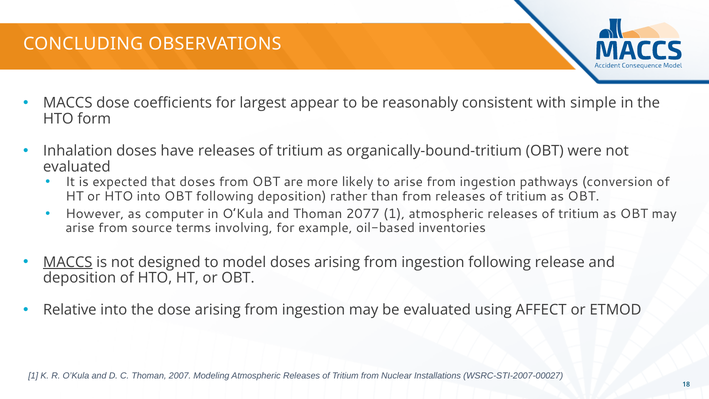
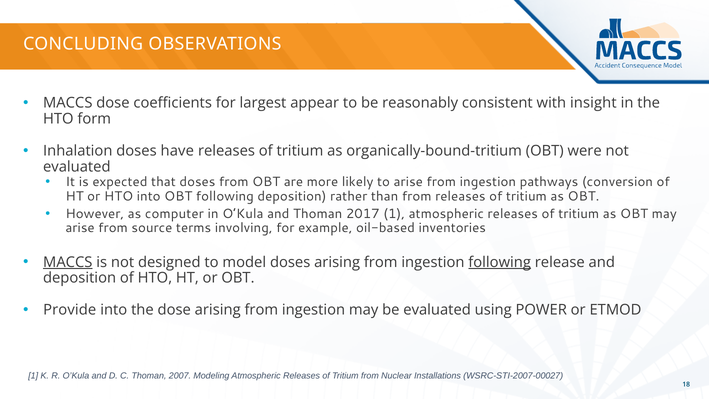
simple: simple -> insight
2077: 2077 -> 2017
following at (500, 262) underline: none -> present
Relative: Relative -> Provide
AFFECT: AFFECT -> POWER
